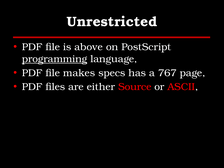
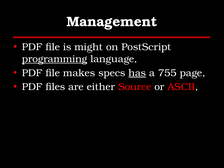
Unrestricted: Unrestricted -> Management
above: above -> might
has underline: none -> present
767: 767 -> 755
